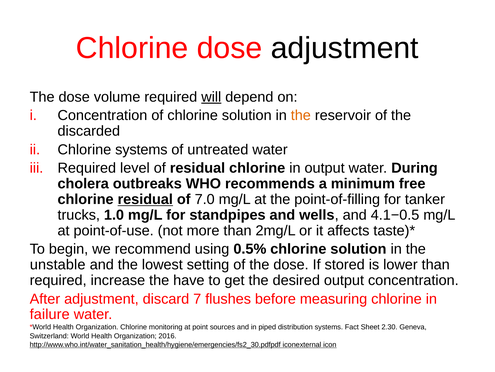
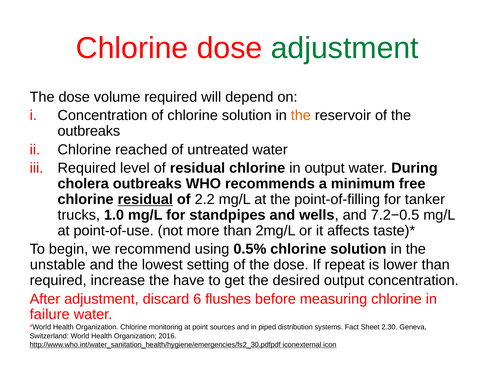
adjustment at (345, 48) colour: black -> green
will underline: present -> none
discarded at (89, 131): discarded -> outbreaks
Chlorine systems: systems -> reached
7.0: 7.0 -> 2.2
4.1−0.5: 4.1−0.5 -> 7.2−0.5
stored: stored -> repeat
7: 7 -> 6
